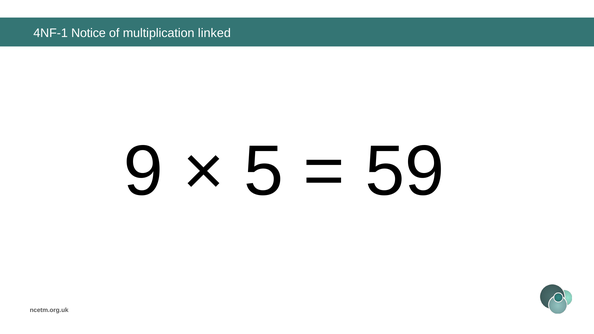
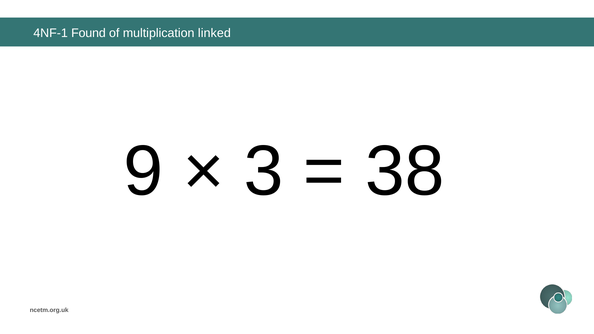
Notice: Notice -> Found
5: 5 -> 3
59: 59 -> 38
